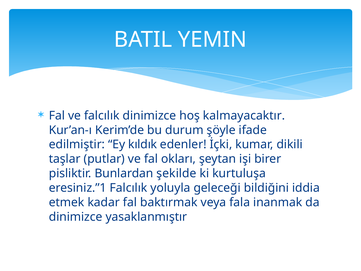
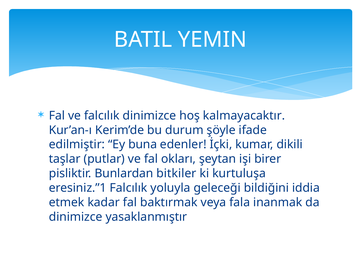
kıldık: kıldık -> buna
şekilde: şekilde -> bitkiler
